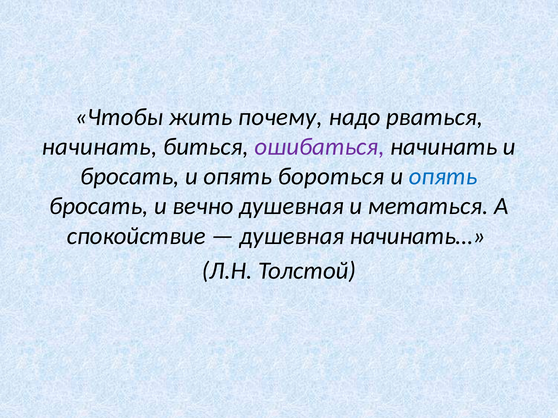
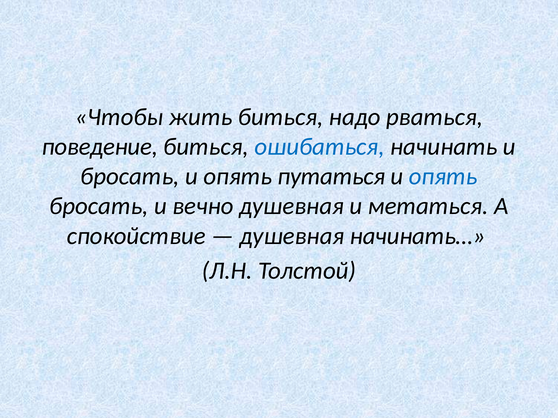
жить почему: почему -> биться
начинать at (100, 147): начинать -> поведение
ошибаться colour: purple -> blue
бороться: бороться -> путаться
